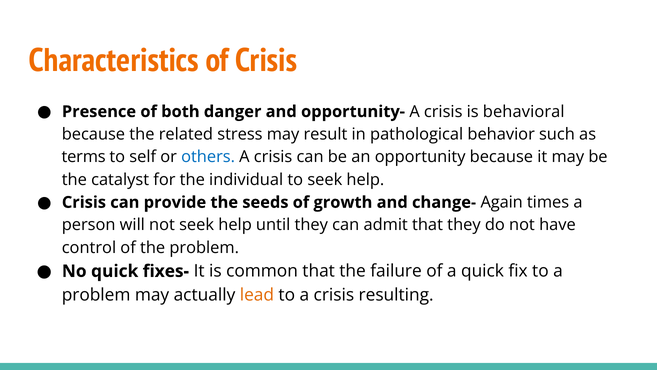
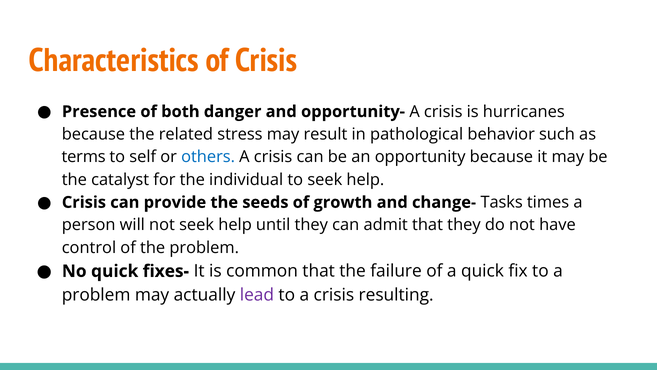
behavioral: behavioral -> hurricanes
Again: Again -> Tasks
lead colour: orange -> purple
